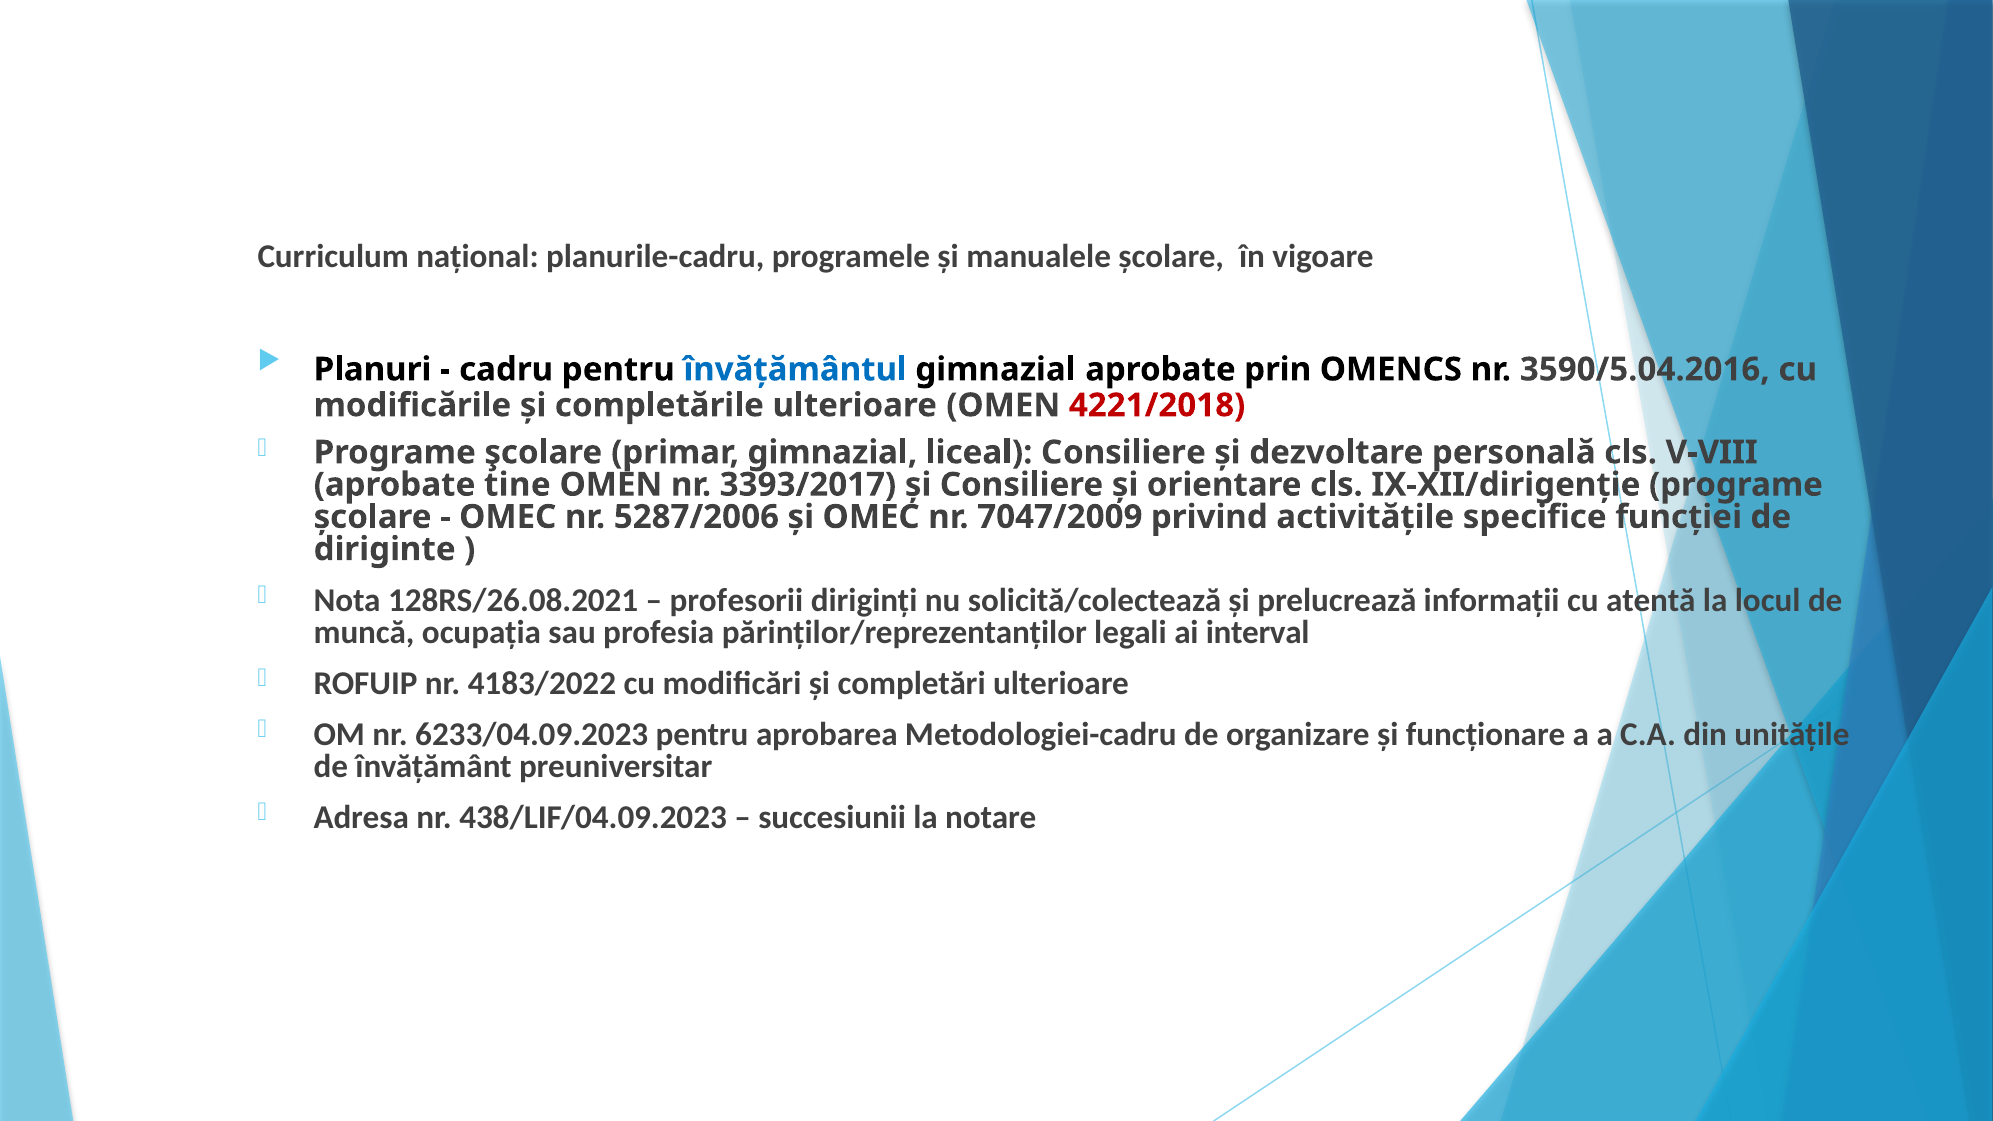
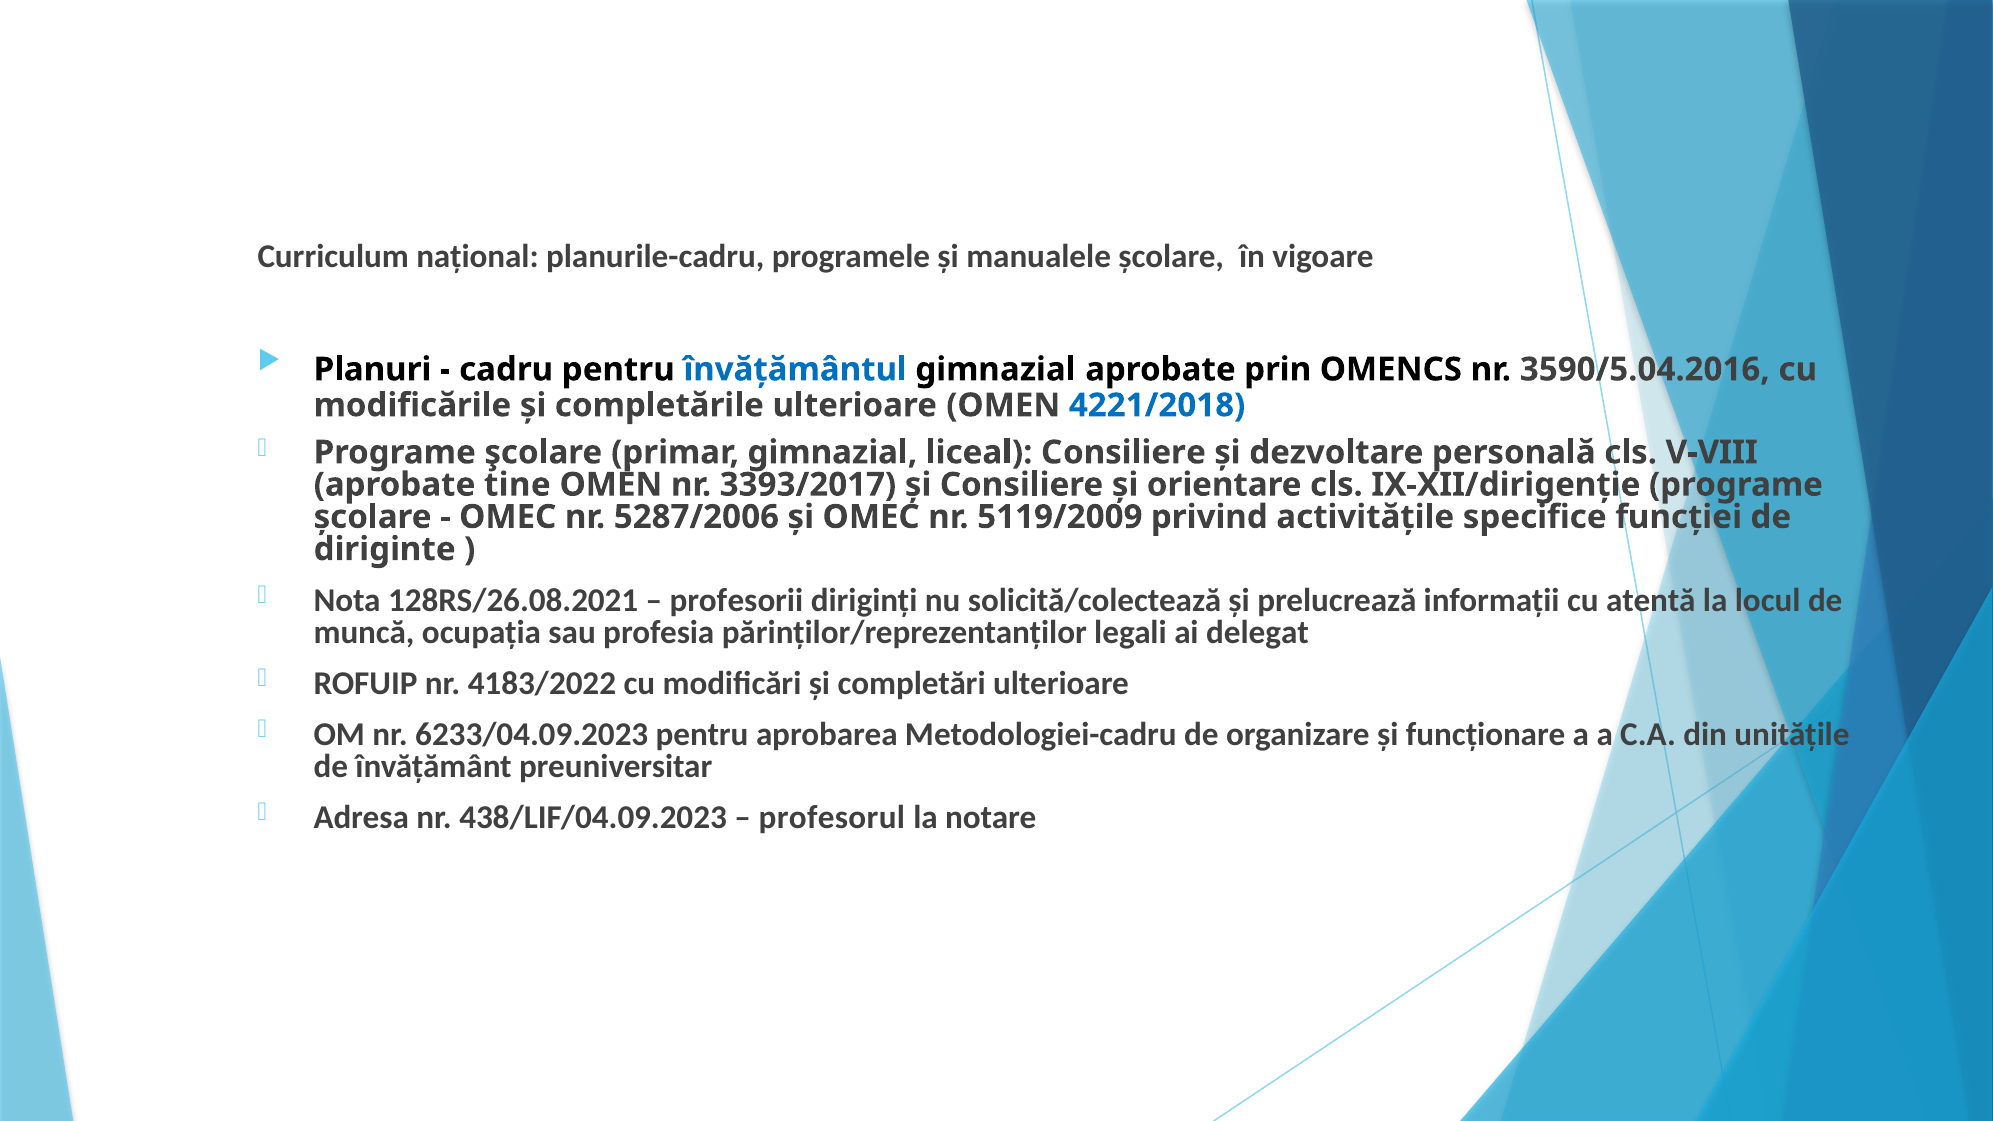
4221/2018 colour: red -> blue
7047/2009: 7047/2009 -> 5119/2009
interval: interval -> delegat
succesiunii: succesiunii -> profesorul
